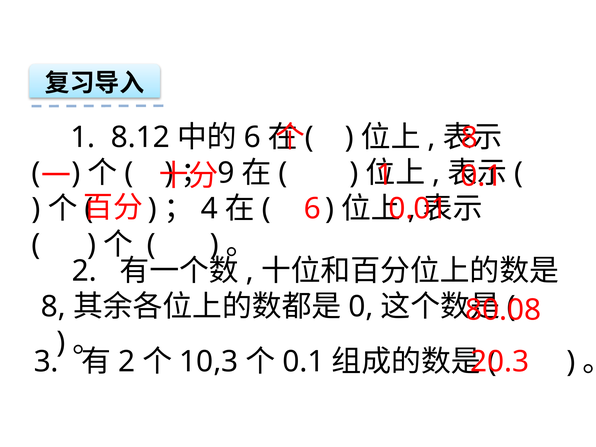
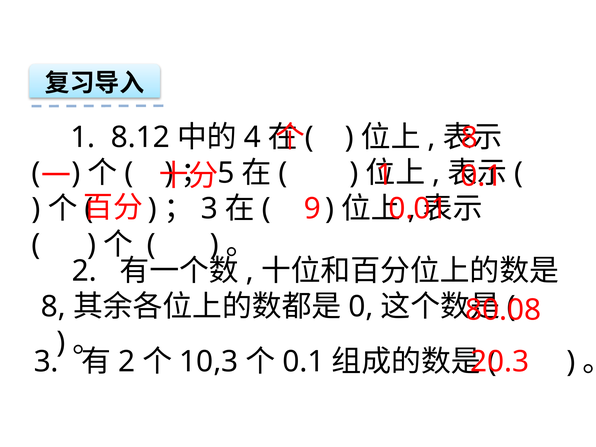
6 at (252, 137): 6 -> 4
9: 9 -> 5
6 at (312, 209): 6 -> 9
4 at (209, 209): 4 -> 3
